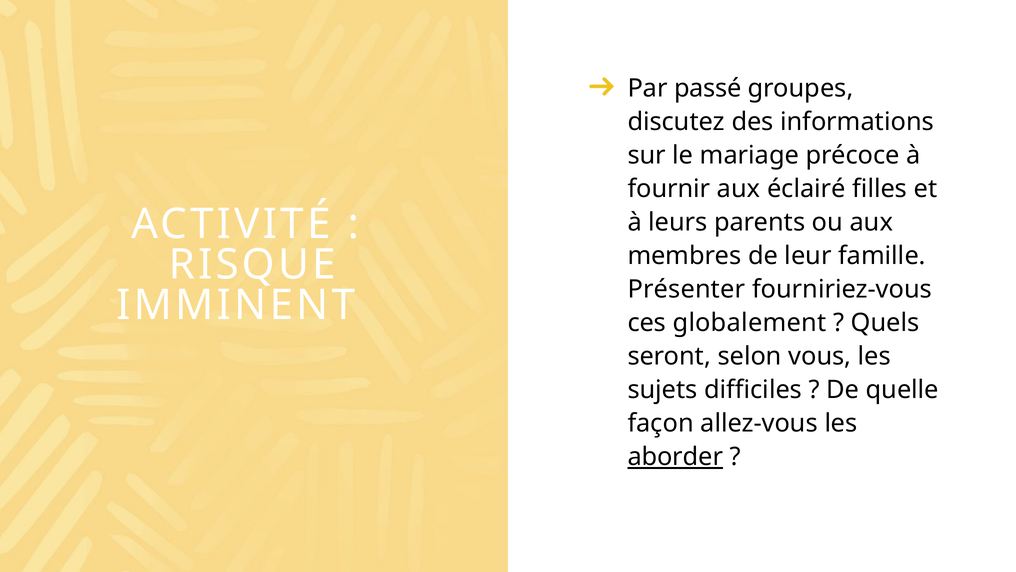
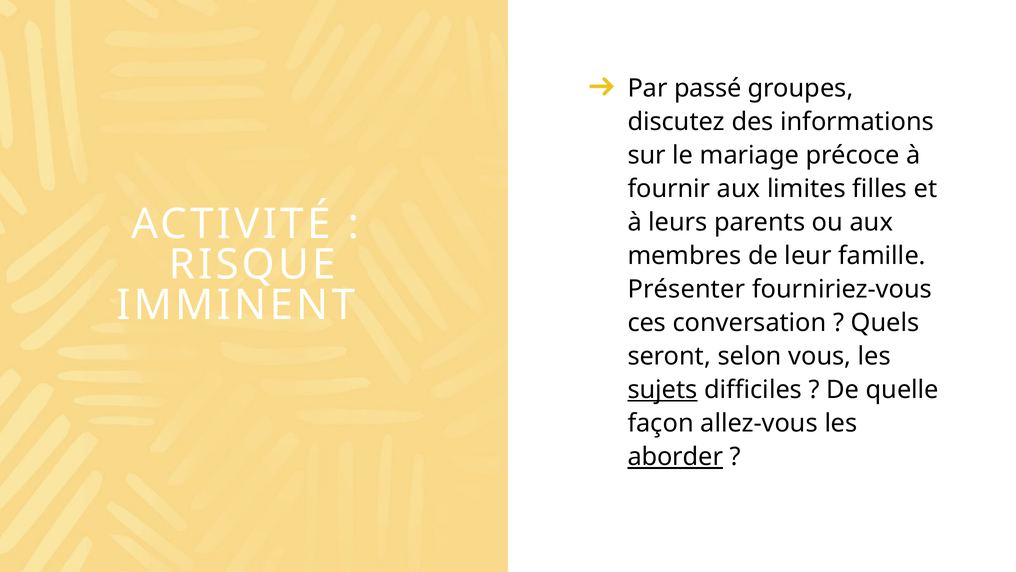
éclairé: éclairé -> limites
globalement: globalement -> conversation
sujets underline: none -> present
